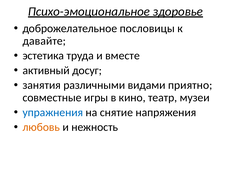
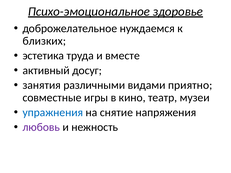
пословицы: пословицы -> нуждаемся
давайте: давайте -> близких
любовь colour: orange -> purple
